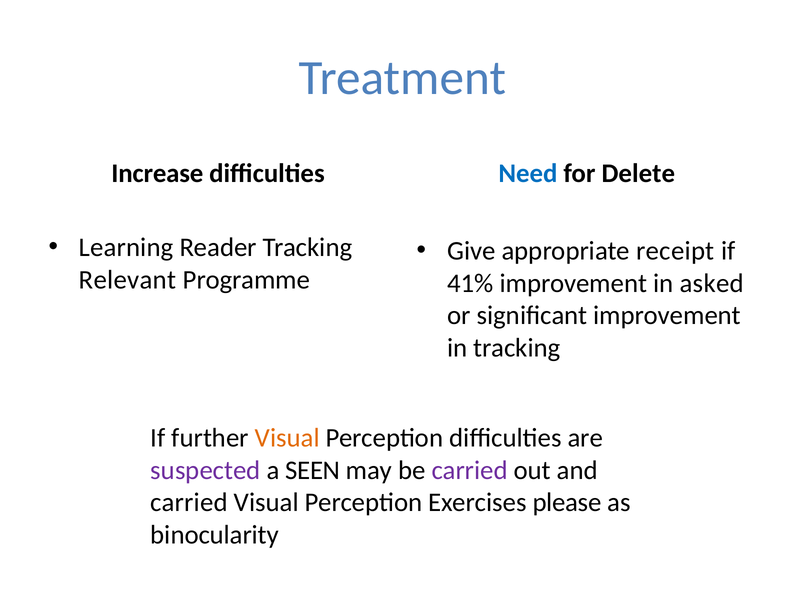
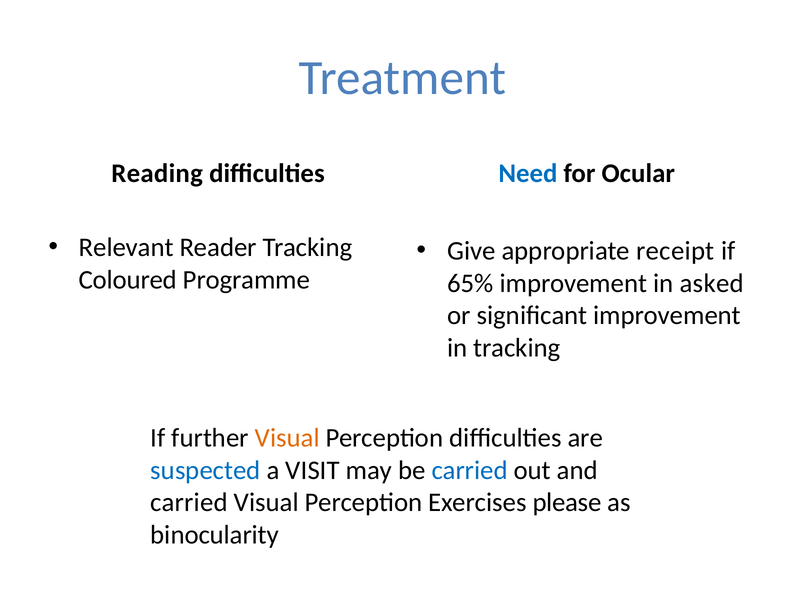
Increase: Increase -> Reading
Delete: Delete -> Ocular
Learning: Learning -> Relevant
Relevant: Relevant -> Coloured
41%: 41% -> 65%
suspected colour: purple -> blue
SEEN: SEEN -> VISIT
carried at (470, 470) colour: purple -> blue
